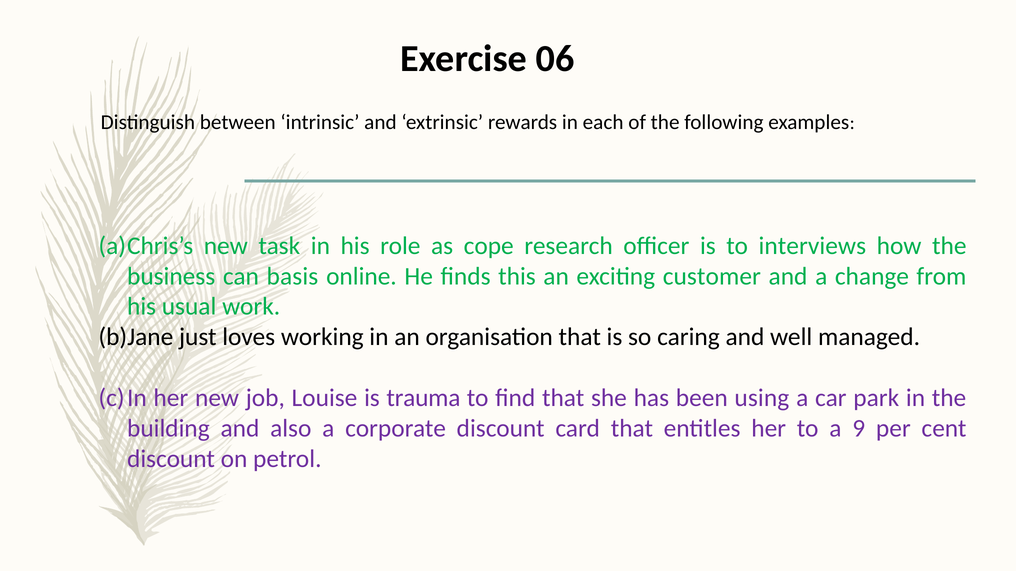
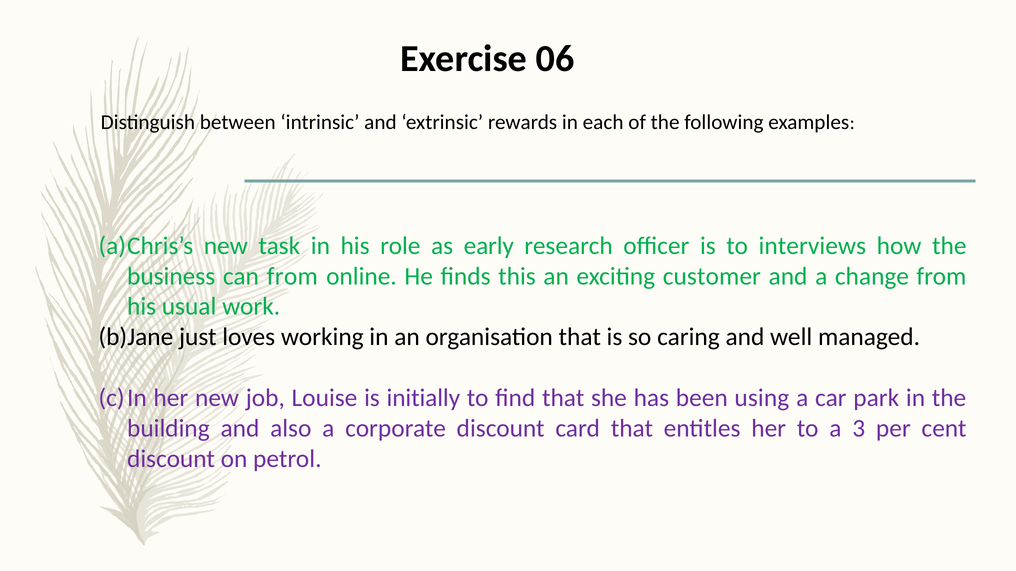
cope: cope -> early
can basis: basis -> from
trauma: trauma -> initially
9: 9 -> 3
